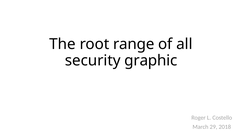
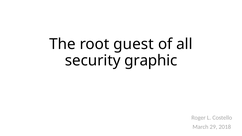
range: range -> guest
